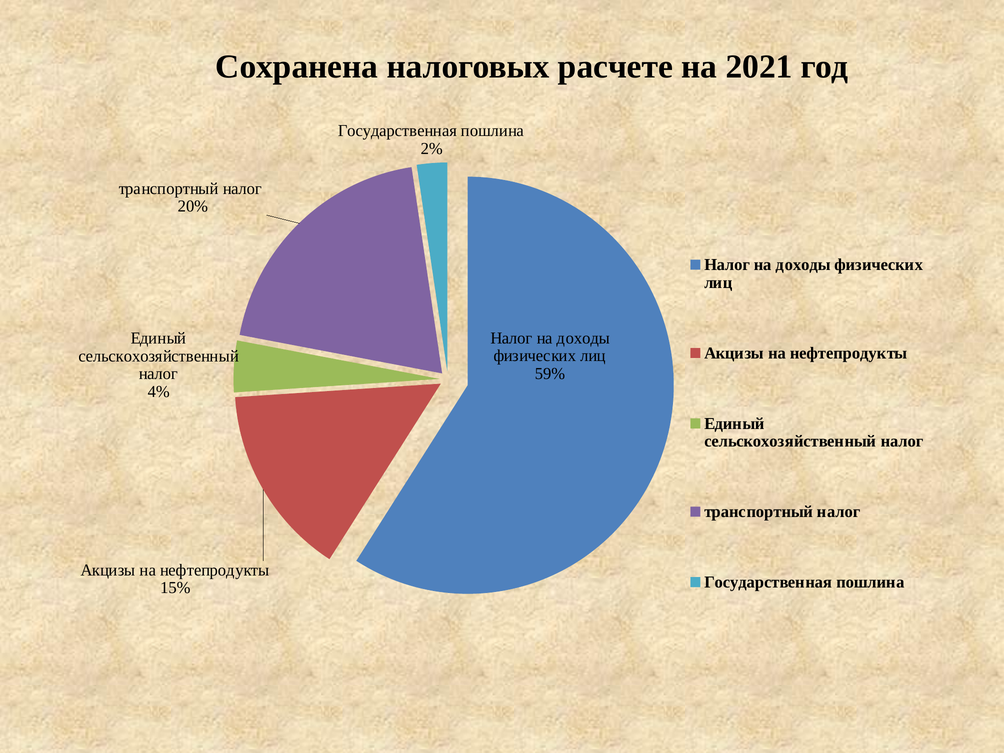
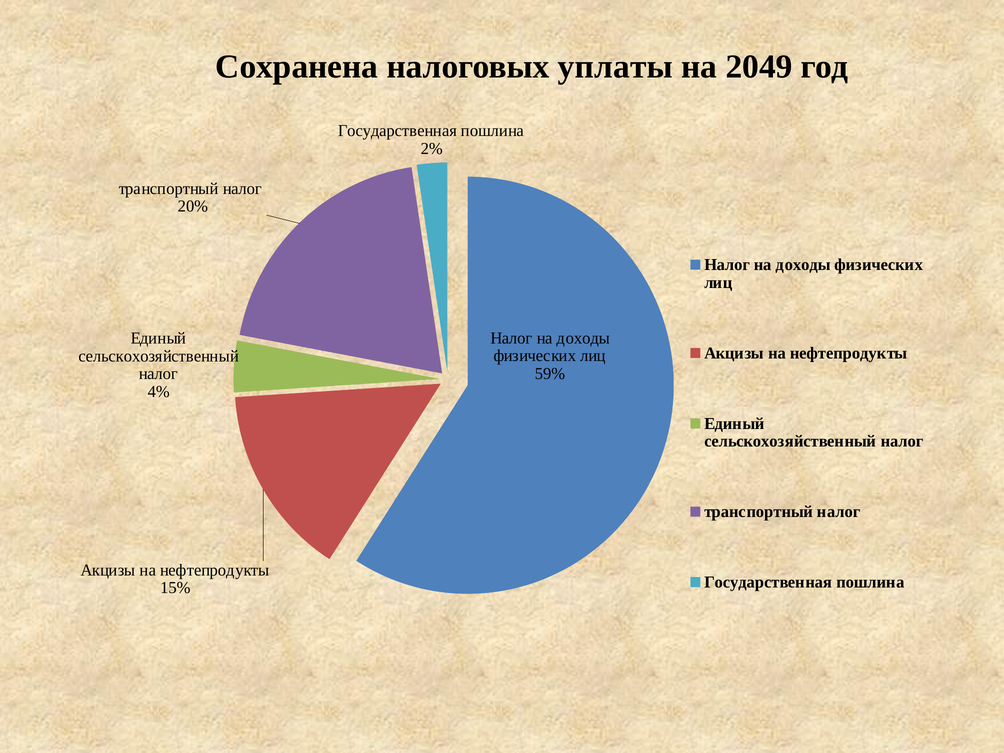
расчете: расчете -> уплаты
2021: 2021 -> 2049
